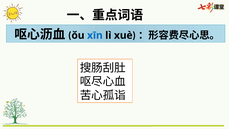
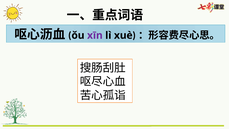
xīn colour: blue -> purple
